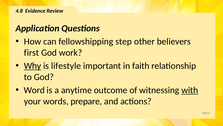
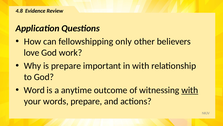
step: step -> only
first: first -> love
Why underline: present -> none
is lifestyle: lifestyle -> prepare
in faith: faith -> with
